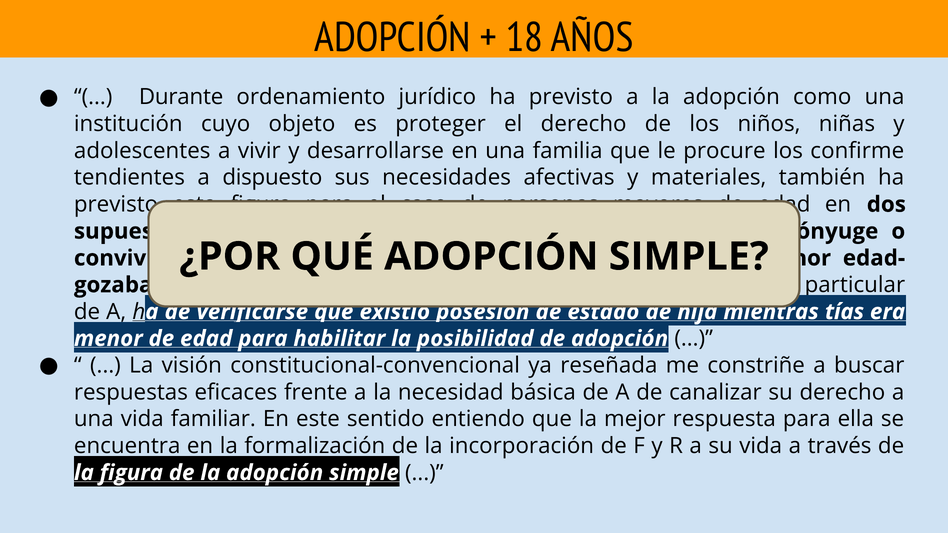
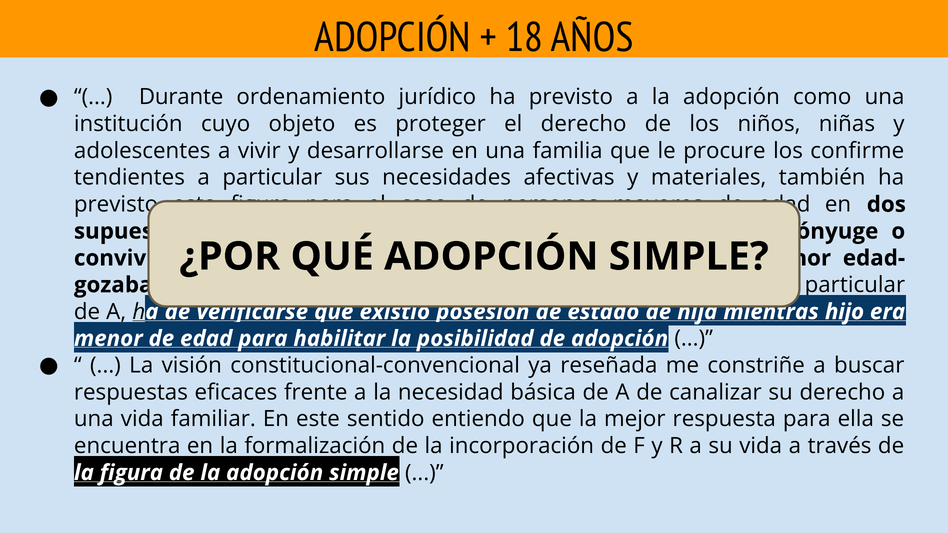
a dispuesto: dispuesto -> particular
tías at (845, 312): tías -> hijo
